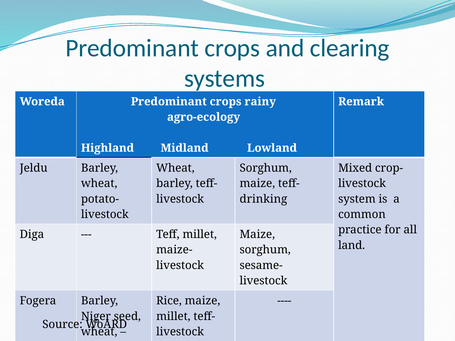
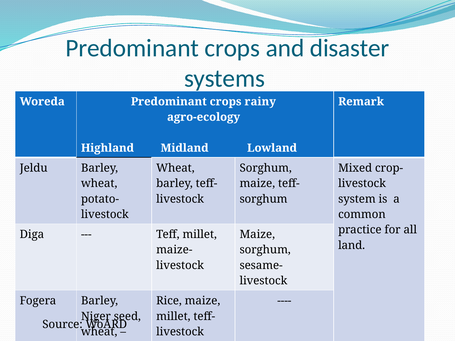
clearing: clearing -> disaster
drinking at (263, 199): drinking -> sorghum
